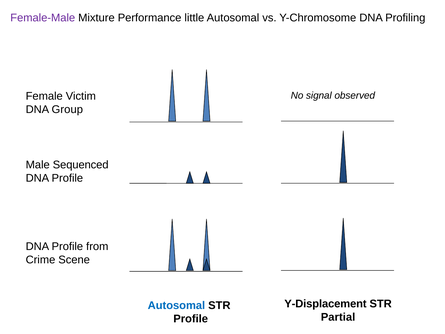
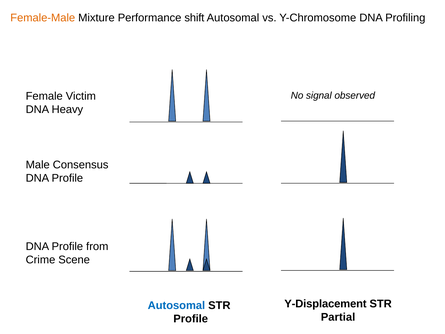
Female-Male colour: purple -> orange
little: little -> shift
Group: Group -> Heavy
Sequenced: Sequenced -> Consensus
